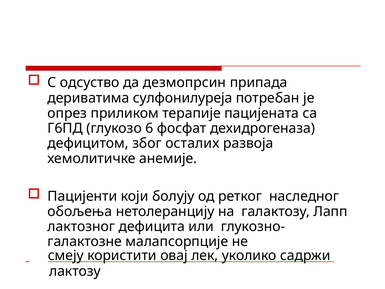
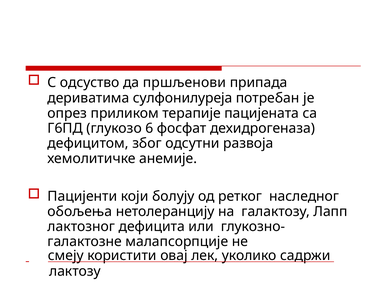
дезмопрсин: дезмопрсин -> пршљенови
осталих: осталих -> одсутни
